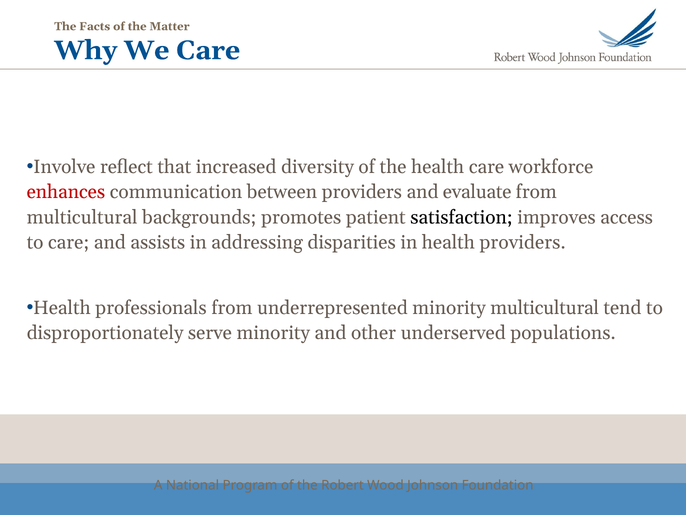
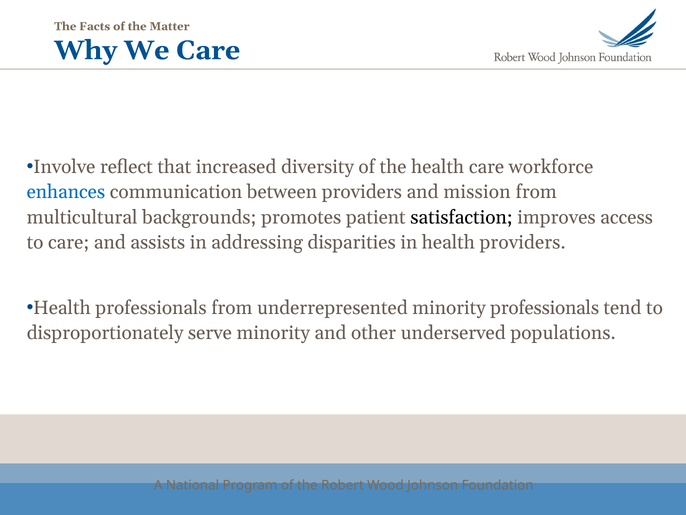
enhances colour: red -> blue
evaluate: evaluate -> mission
minority multicultural: multicultural -> professionals
